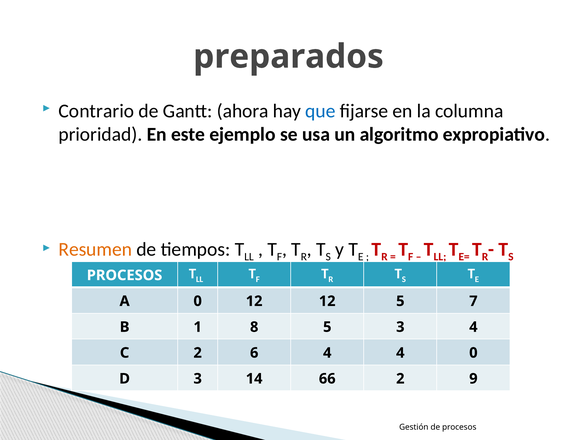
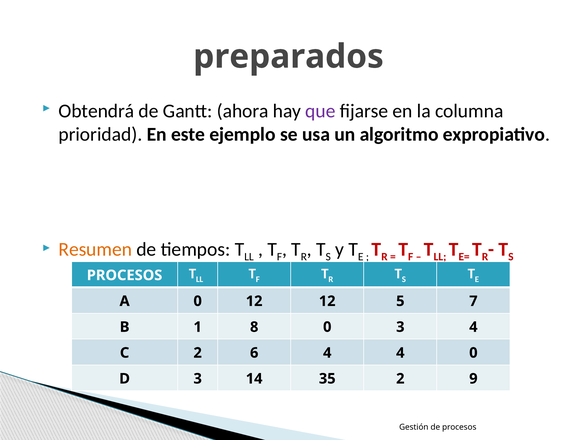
Contrario: Contrario -> Obtendrá
que colour: blue -> purple
8 5: 5 -> 0
66: 66 -> 35
